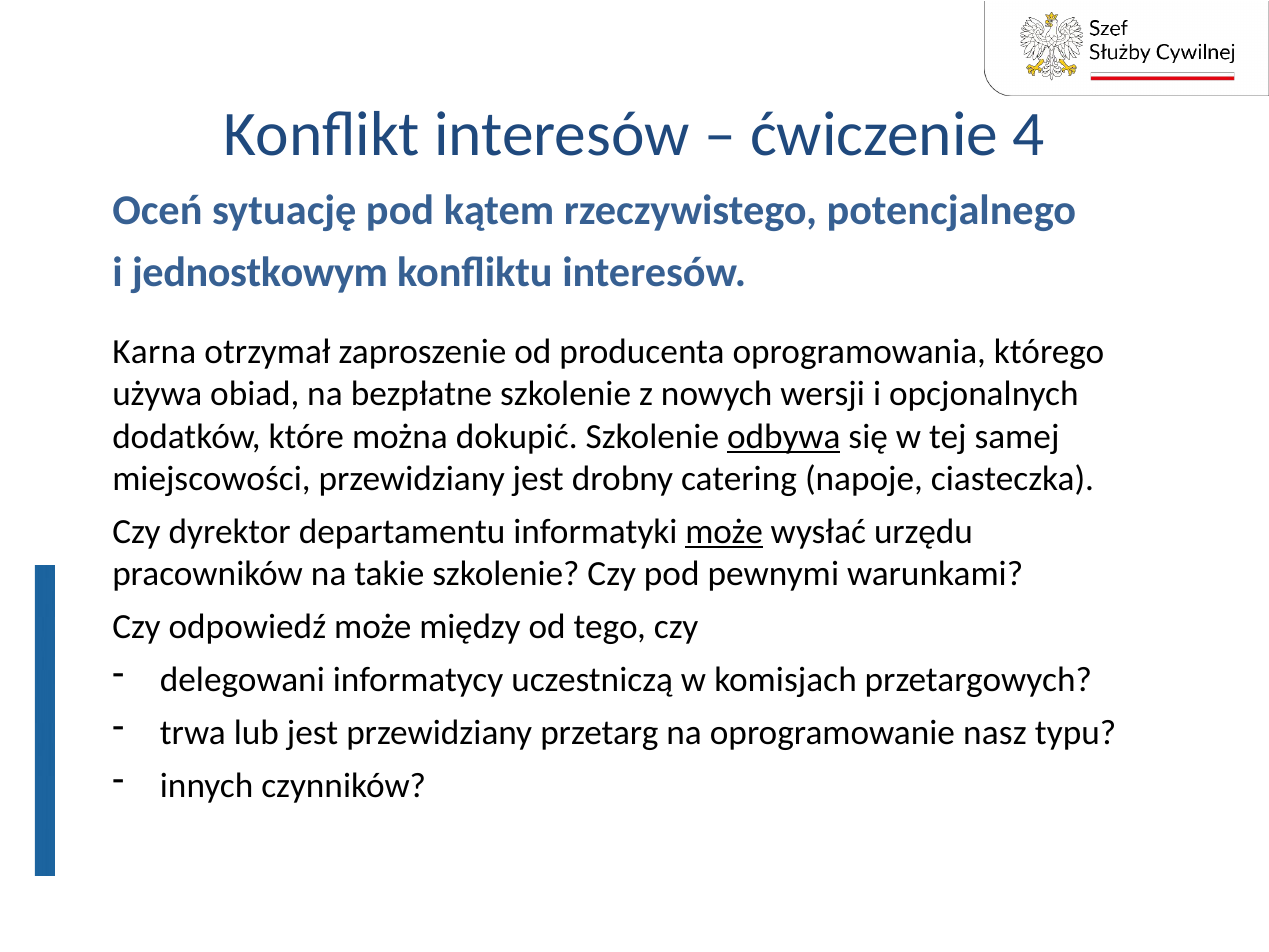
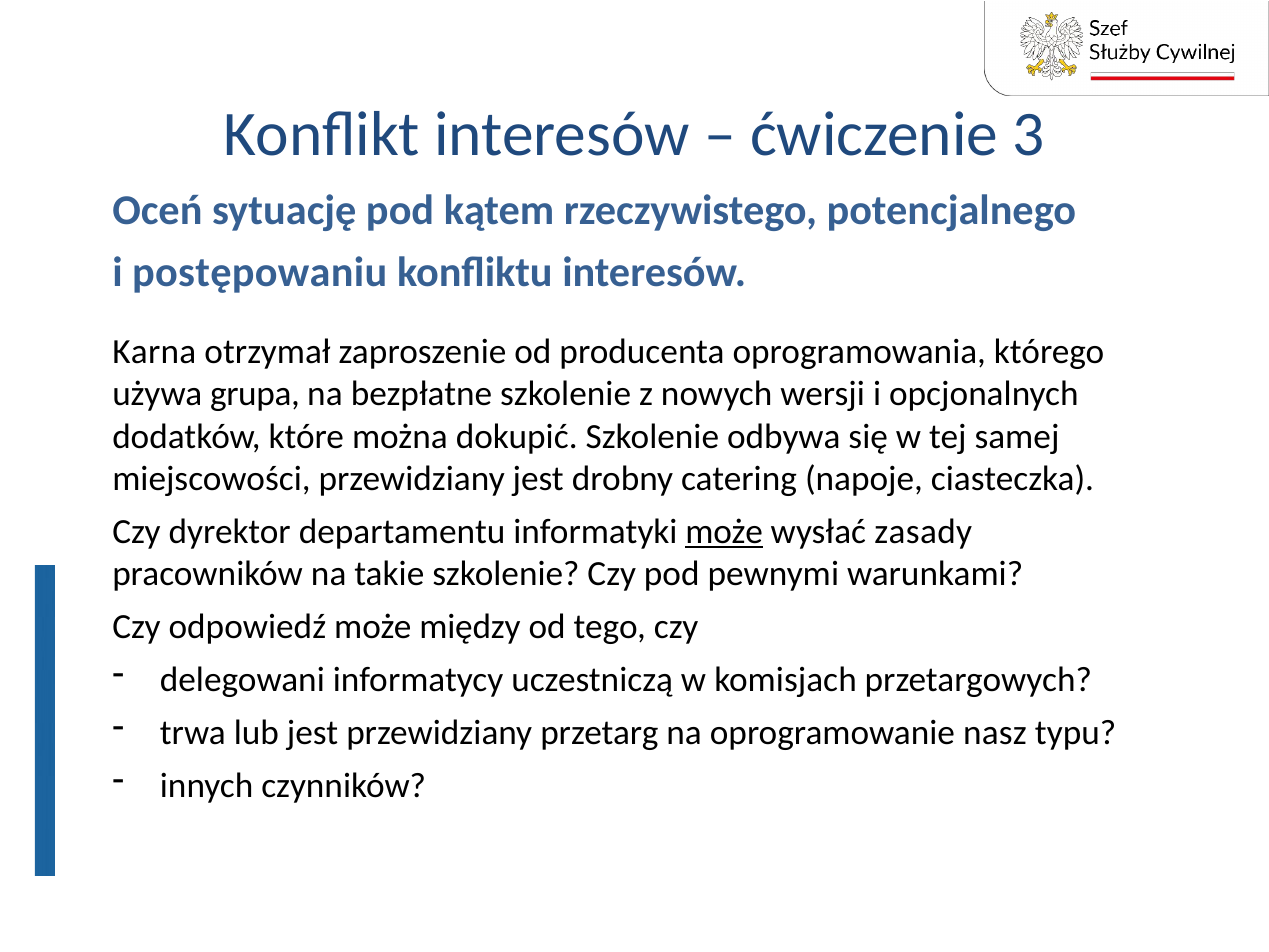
4: 4 -> 3
jednostkowym: jednostkowym -> postępowaniu
obiad: obiad -> grupa
odbywa underline: present -> none
urzędu: urzędu -> zasady
